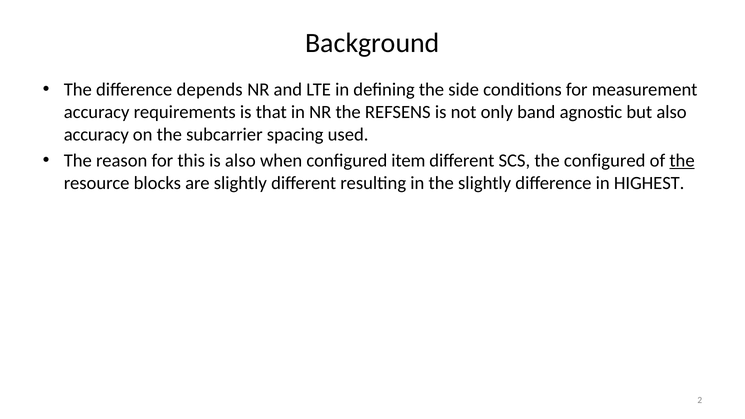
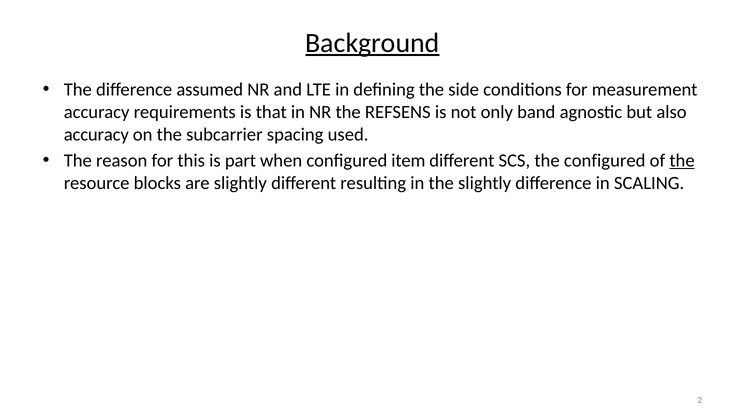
Background underline: none -> present
depends: depends -> assumed
is also: also -> part
HIGHEST: HIGHEST -> SCALING
